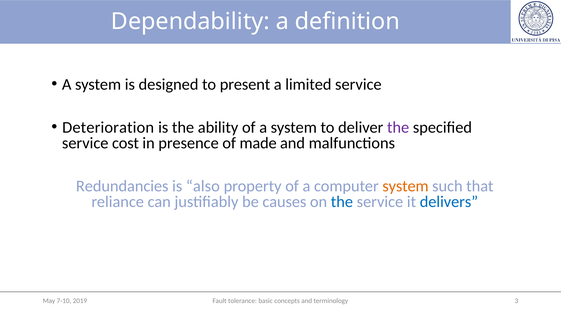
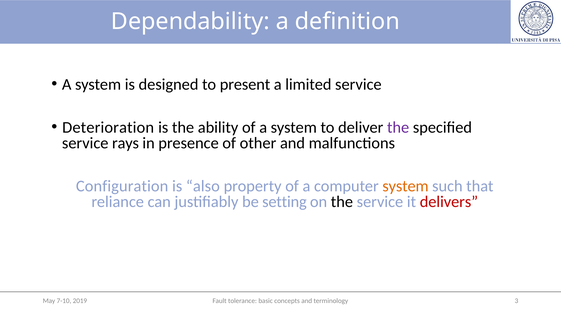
cost: cost -> rays
made: made -> other
Redundancies: Redundancies -> Configuration
causes: causes -> setting
the at (342, 202) colour: blue -> black
delivers colour: blue -> red
